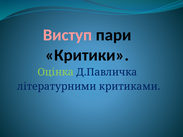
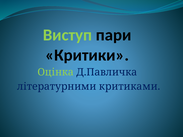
Виступ colour: pink -> light green
